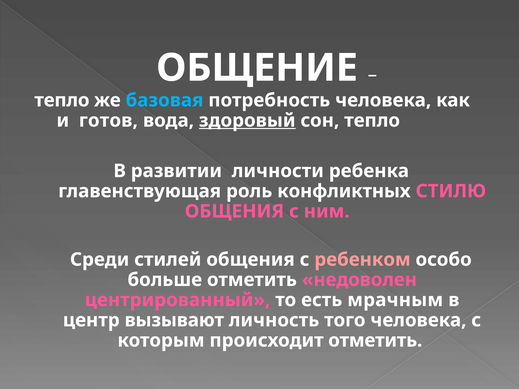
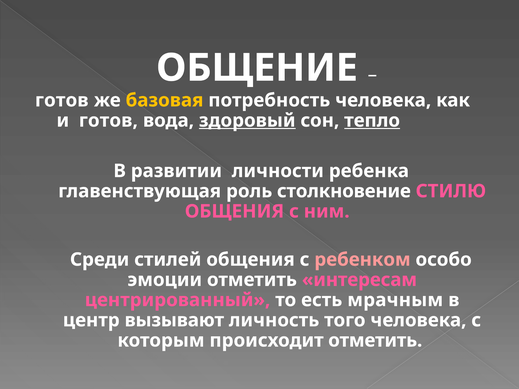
тепло at (62, 100): тепло -> готов
базовая colour: light blue -> yellow
тепло at (372, 121) underline: none -> present
конфликтных: конфликтных -> столкновение
больше: больше -> эмоции
недоволен: недоволен -> интересам
